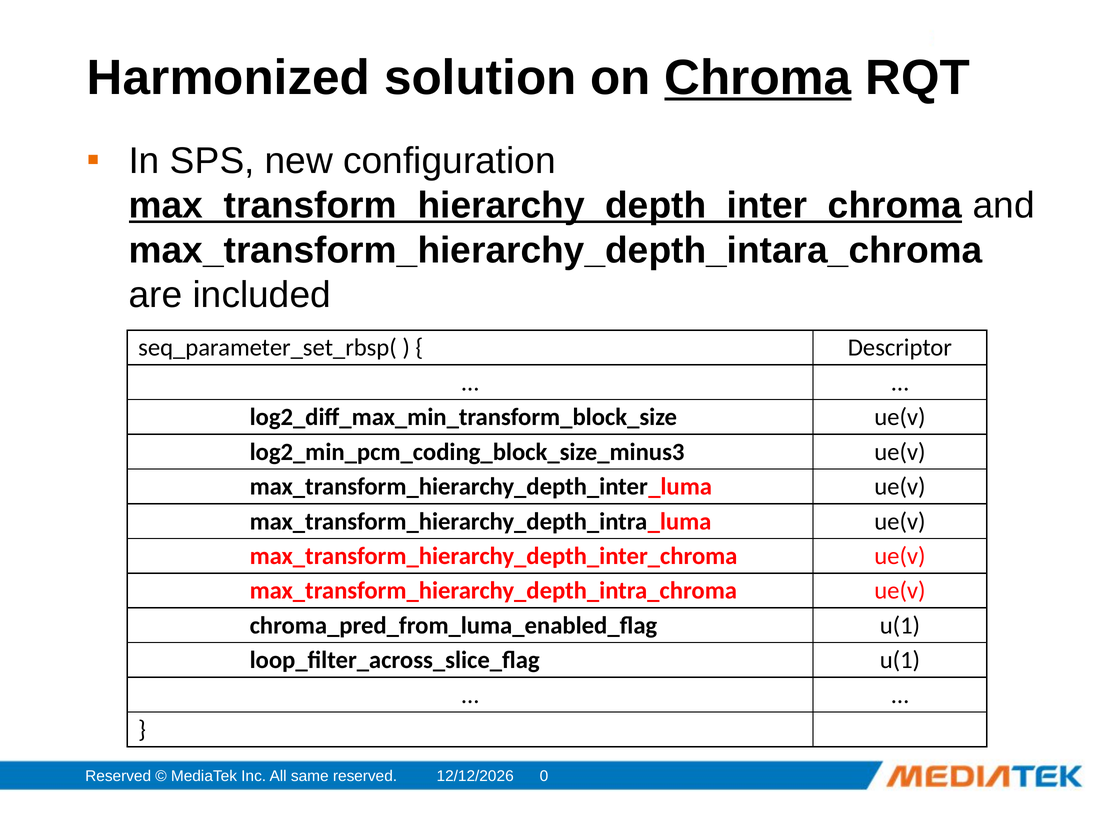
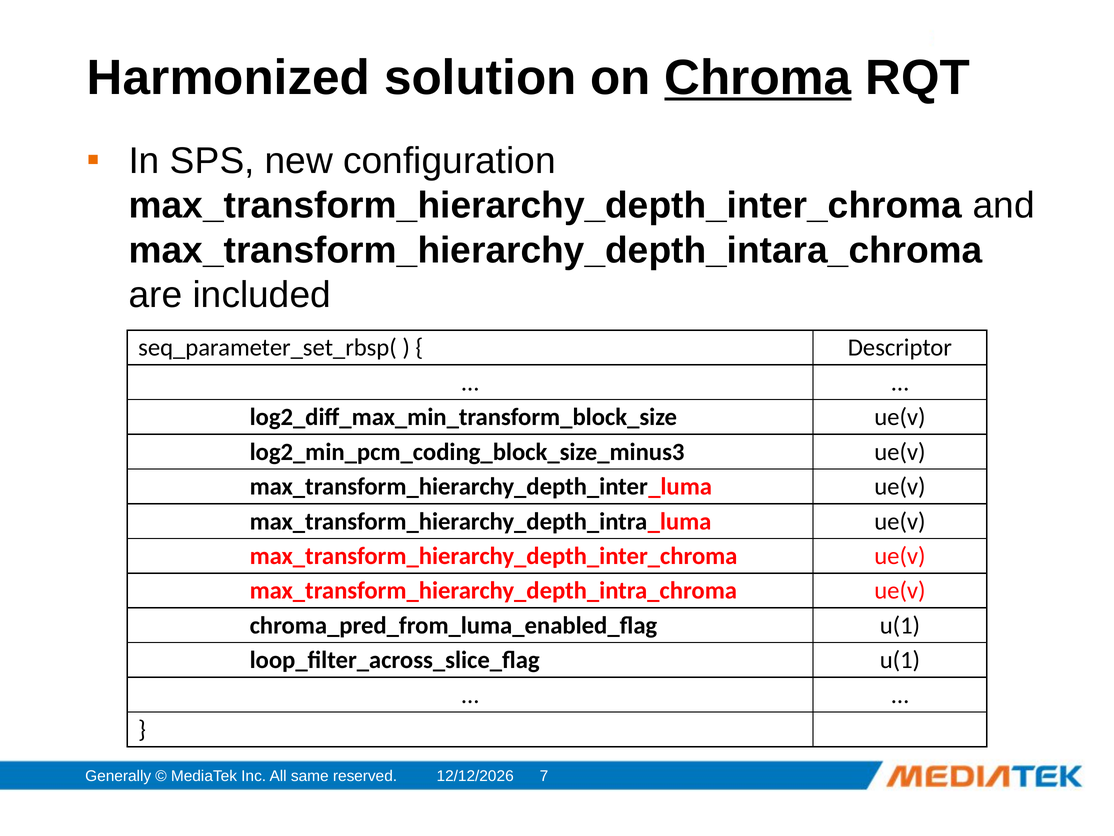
max_transform_hierarchy_depth_inter_chroma at (545, 206) underline: present -> none
Reserved at (118, 776): Reserved -> Generally
0: 0 -> 7
